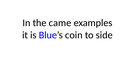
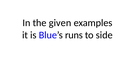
came: came -> given
coin: coin -> runs
